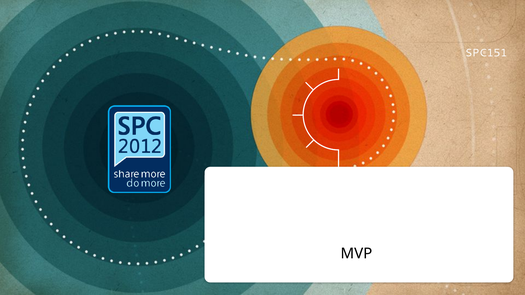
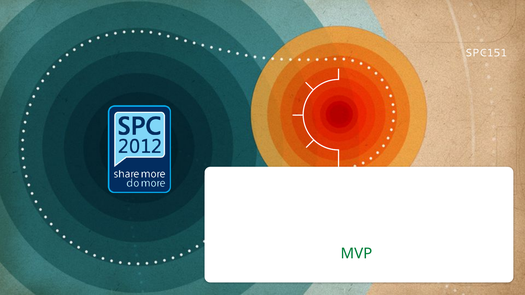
MVP colour: black -> green
